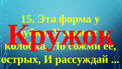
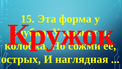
рассуждай: рассуждай -> наглядная
